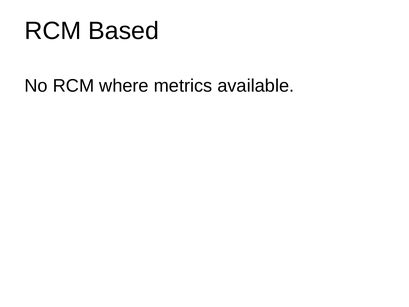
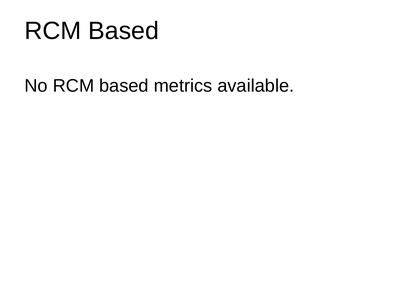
No RCM where: where -> based
